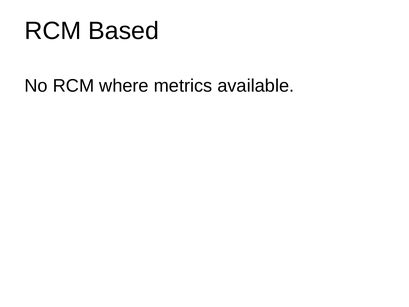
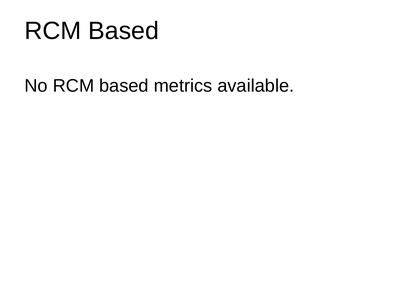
No RCM where: where -> based
